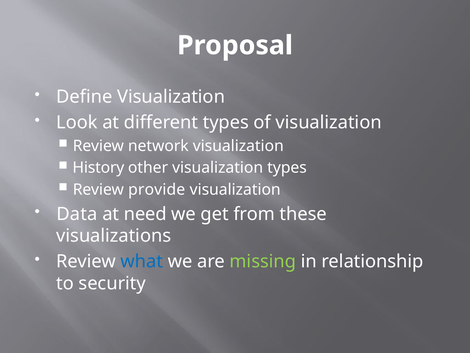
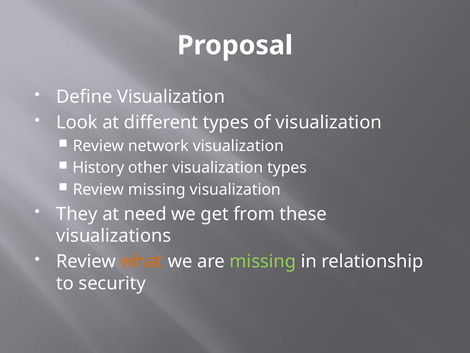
Review provide: provide -> missing
Data: Data -> They
what colour: blue -> orange
